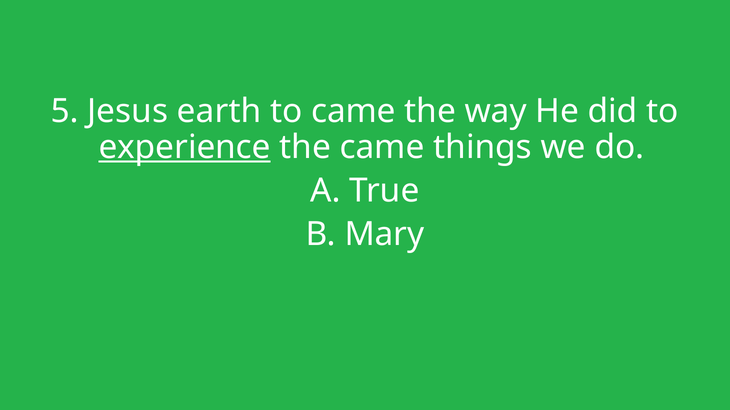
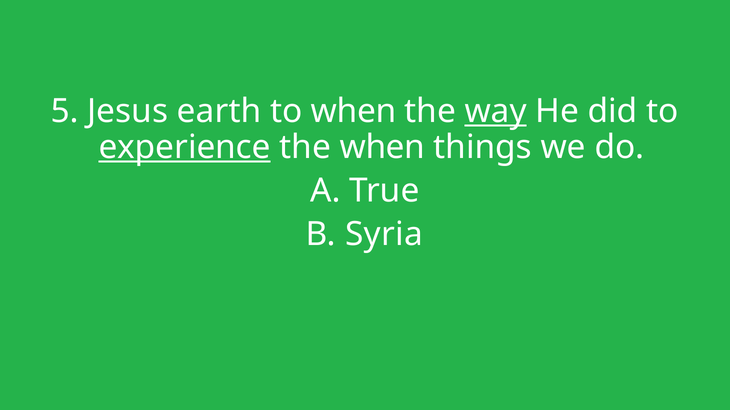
to came: came -> when
way underline: none -> present
the came: came -> when
Mary: Mary -> Syria
